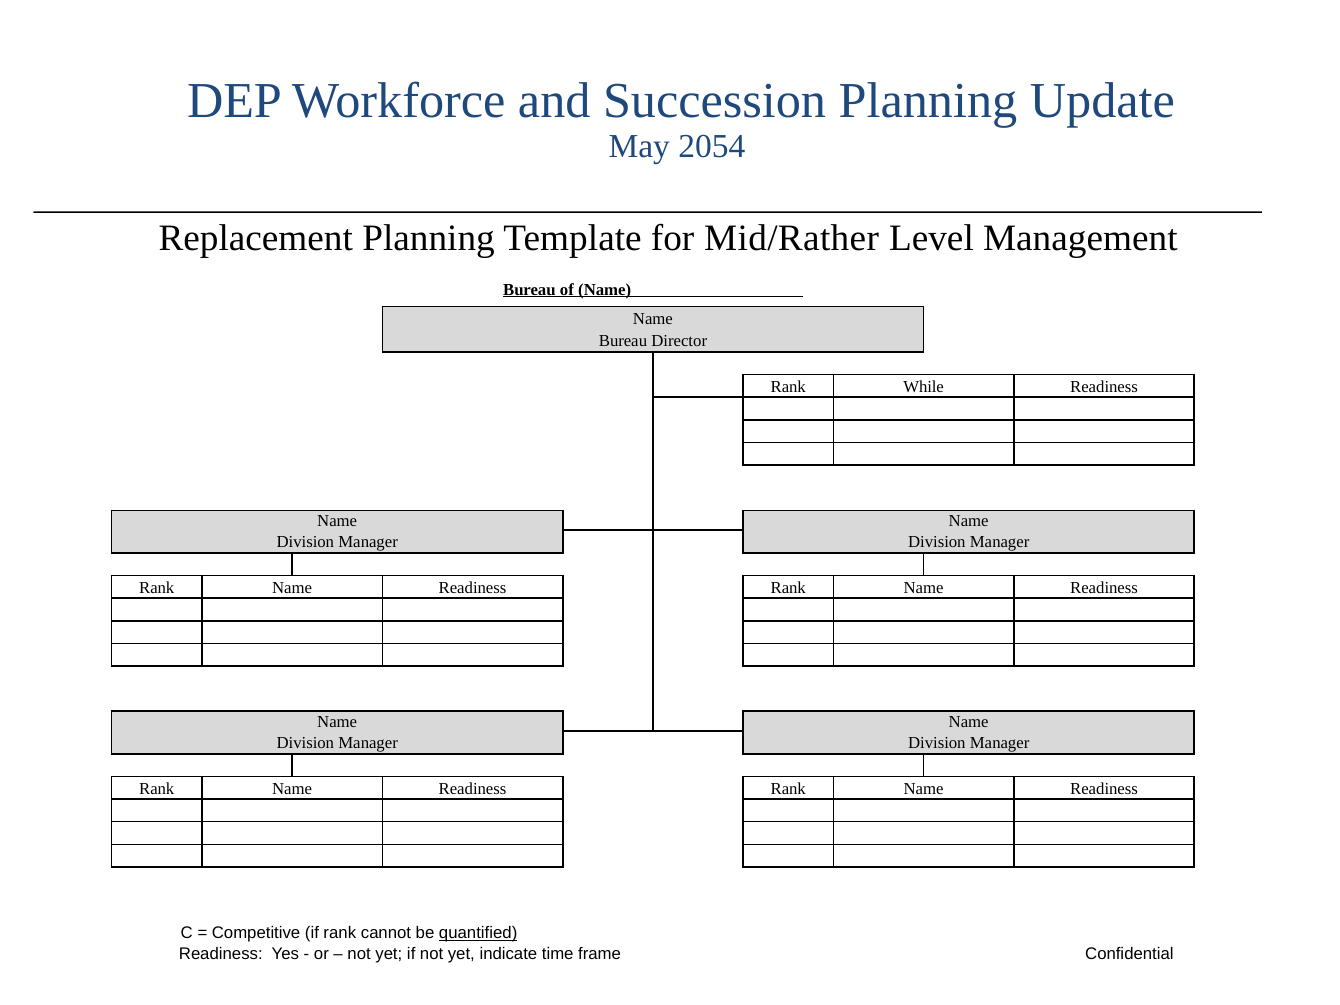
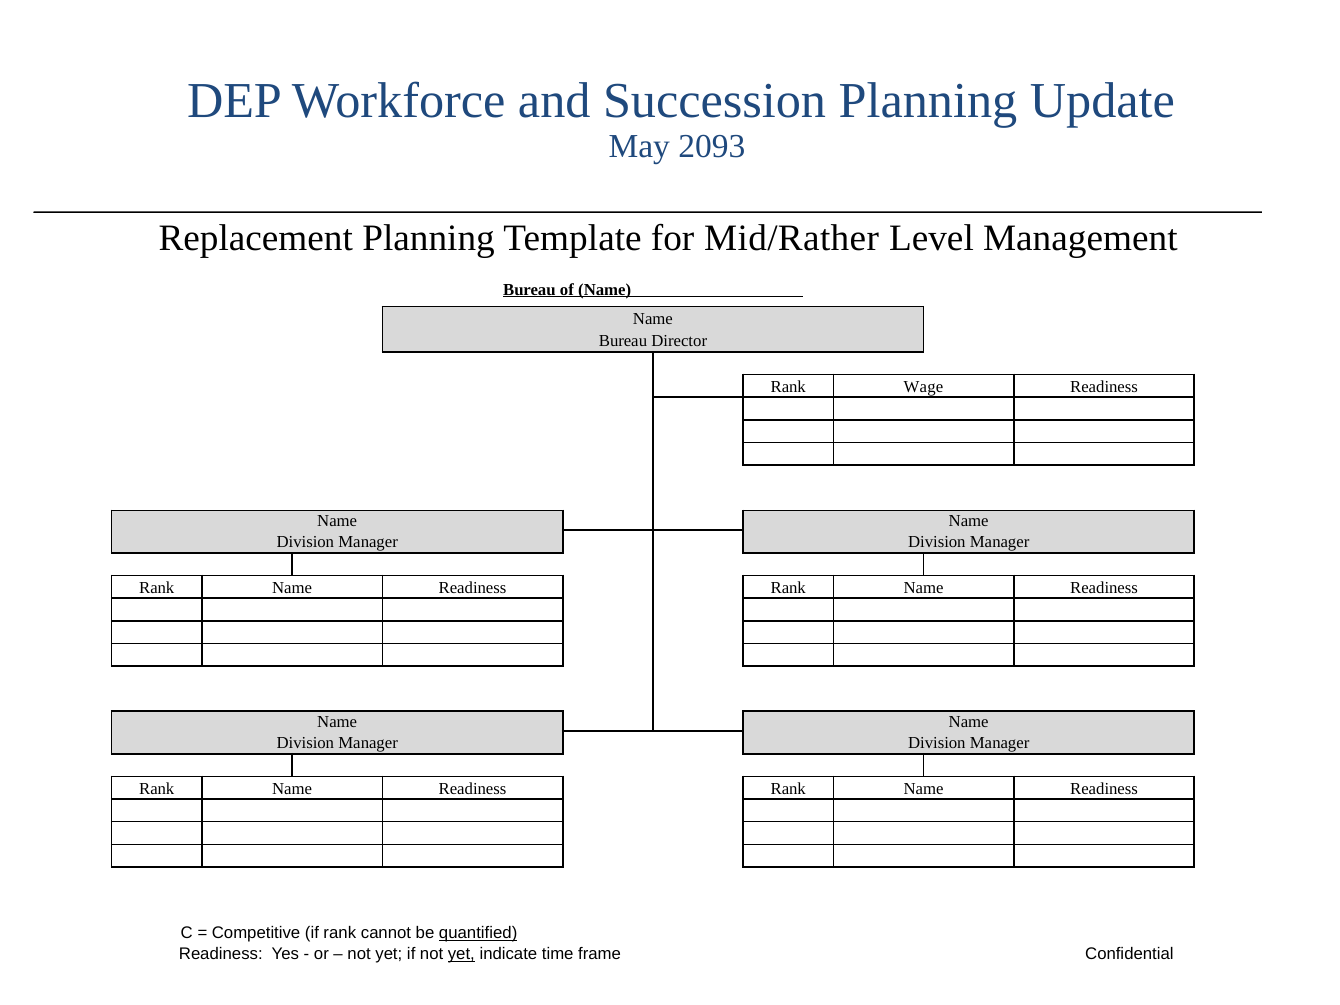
2054: 2054 -> 2093
While: While -> Wage
yet at (461, 954) underline: none -> present
